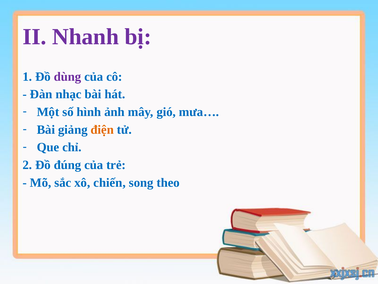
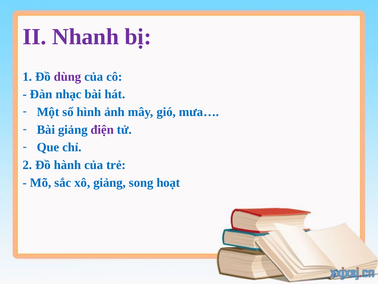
điện colour: orange -> purple
đúng: đúng -> hành
xô chiến: chiến -> giảng
theo: theo -> hoạt
